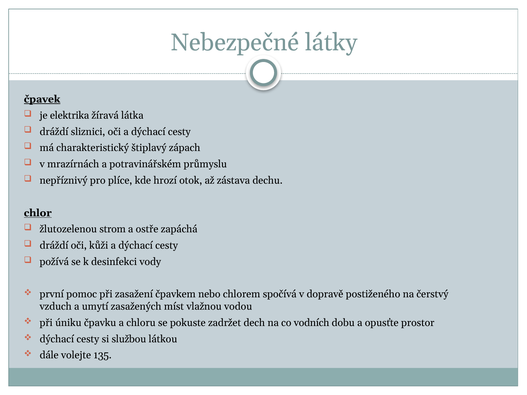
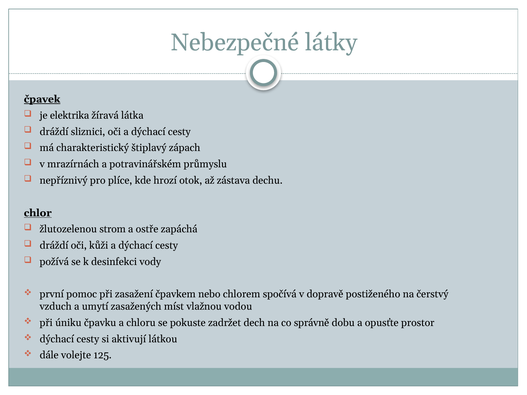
vodních: vodních -> správně
službou: službou -> aktivují
135: 135 -> 125
